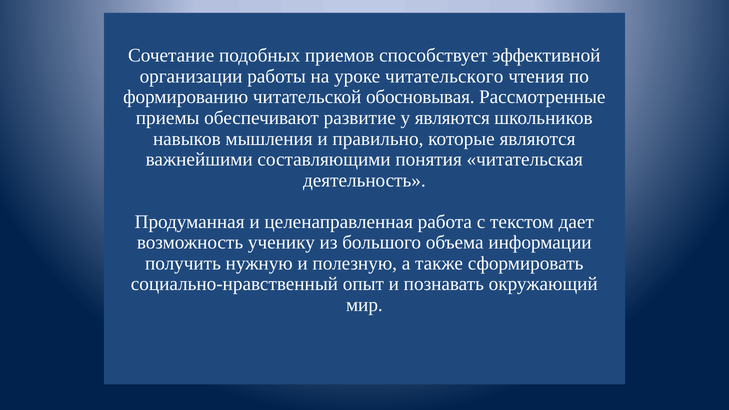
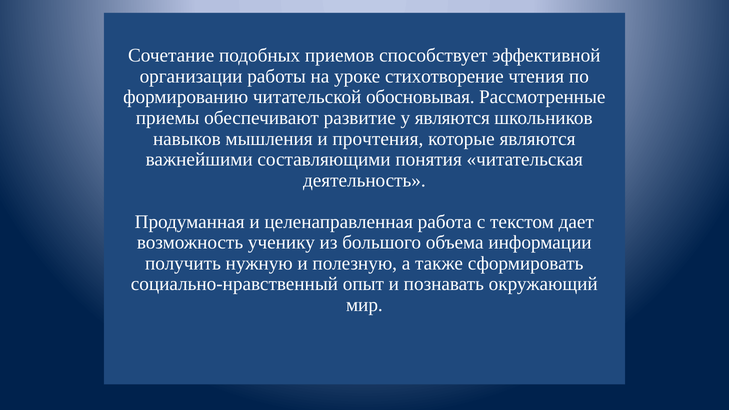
читательского: читательского -> стихотворение
правильно: правильно -> прочтения
